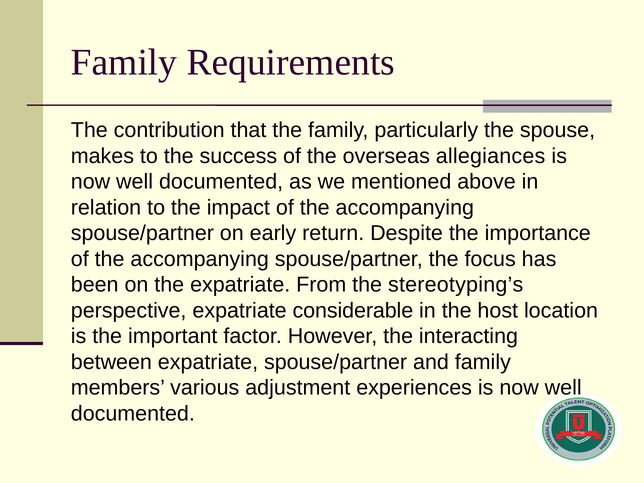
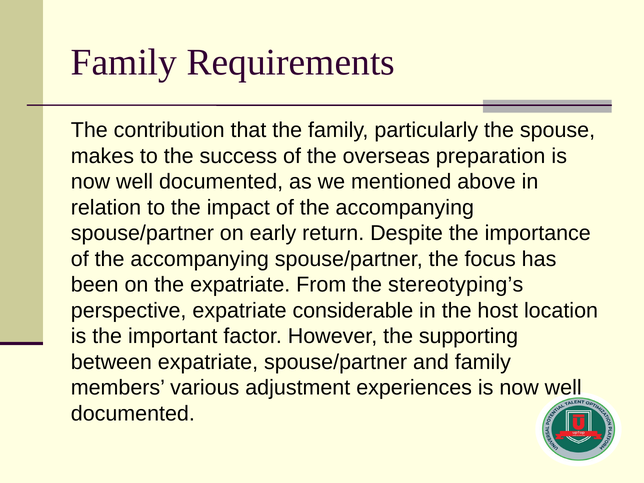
allegiances: allegiances -> preparation
interacting: interacting -> supporting
